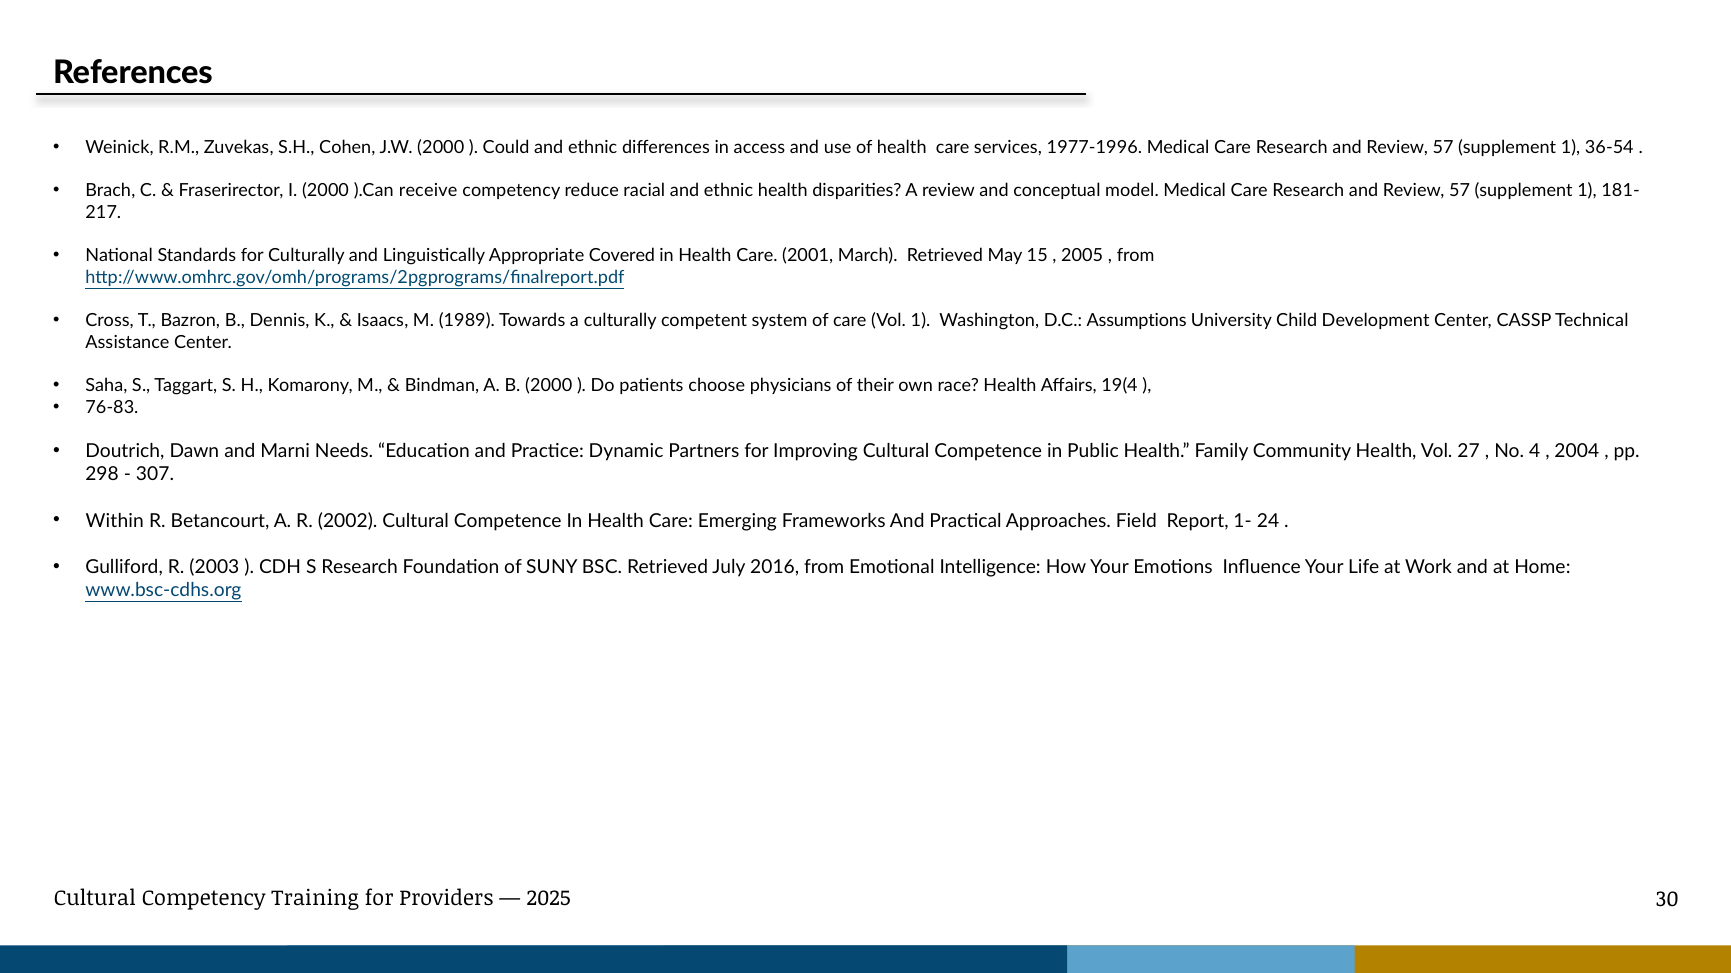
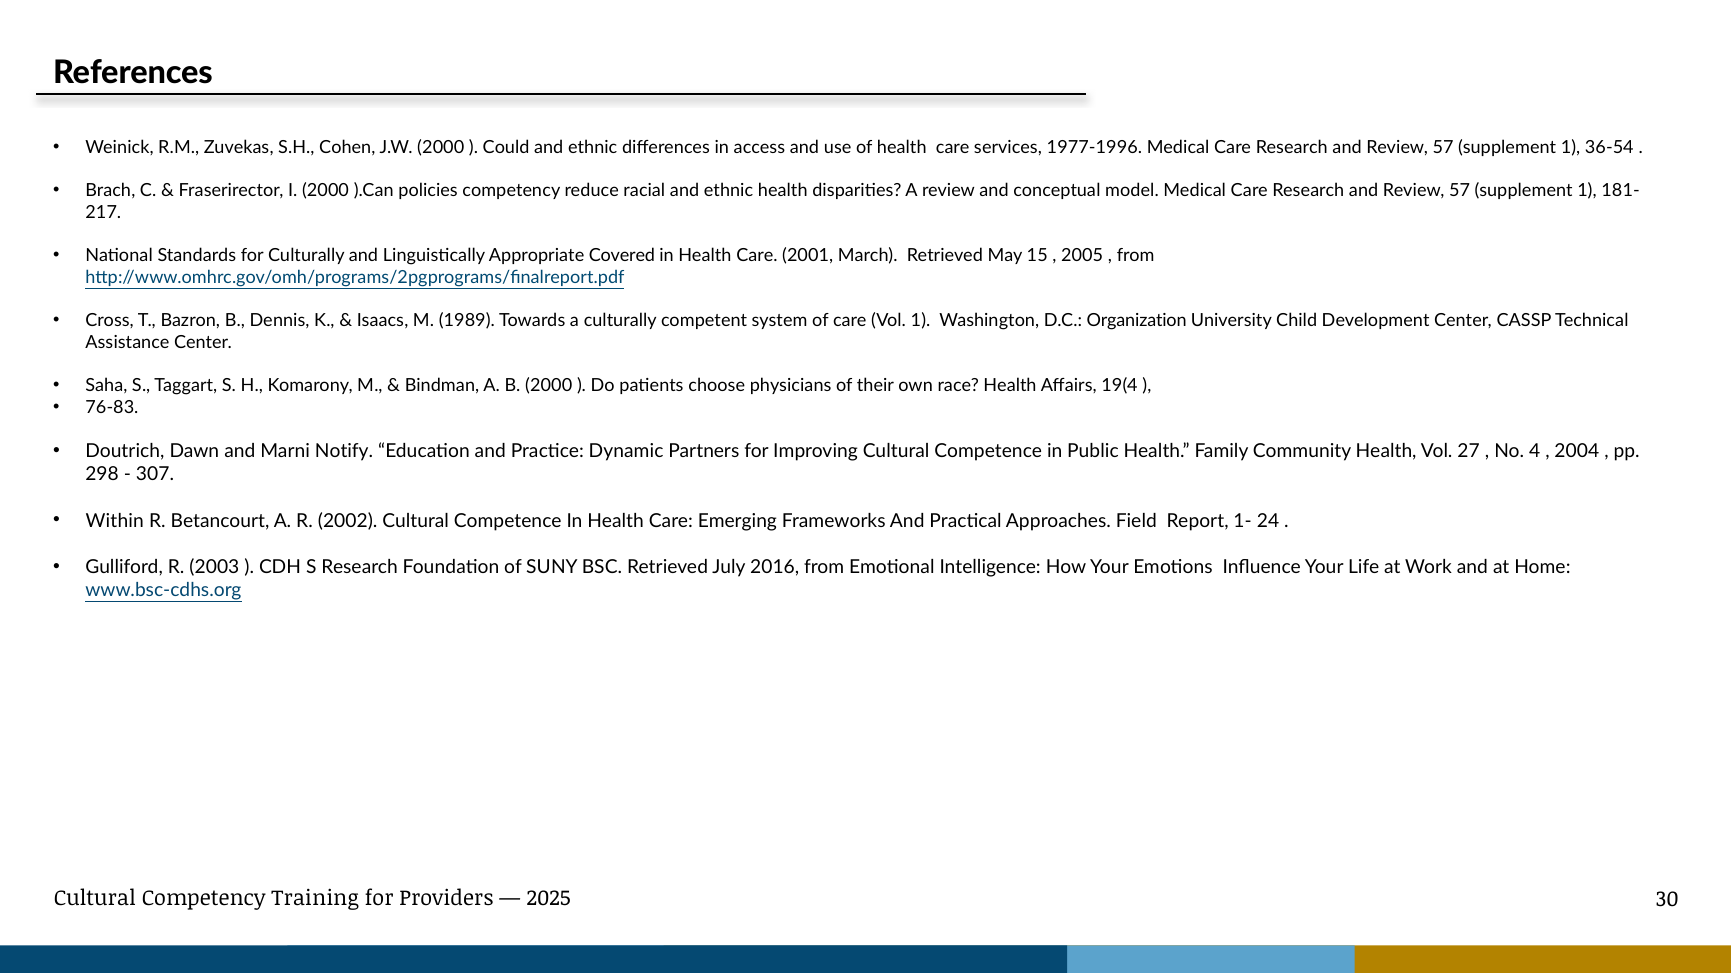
receive: receive -> policies
Assumptions: Assumptions -> Organization
Needs: Needs -> Notify
